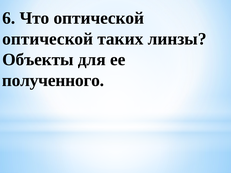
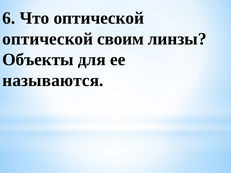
таких: таких -> своим
полученного: полученного -> называются
